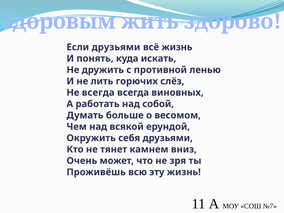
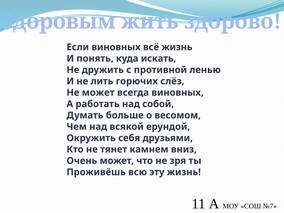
Если друзьями: друзьями -> виновных
Не всегда: всегда -> может
